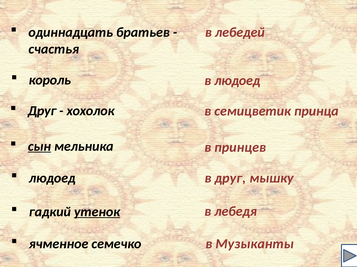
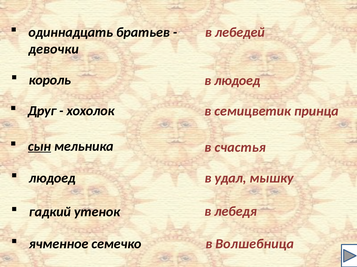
счастья: счастья -> девочки
принцев: принцев -> счастья
в друг: друг -> удал
утенок underline: present -> none
Музыканты: Музыканты -> Волшебница
